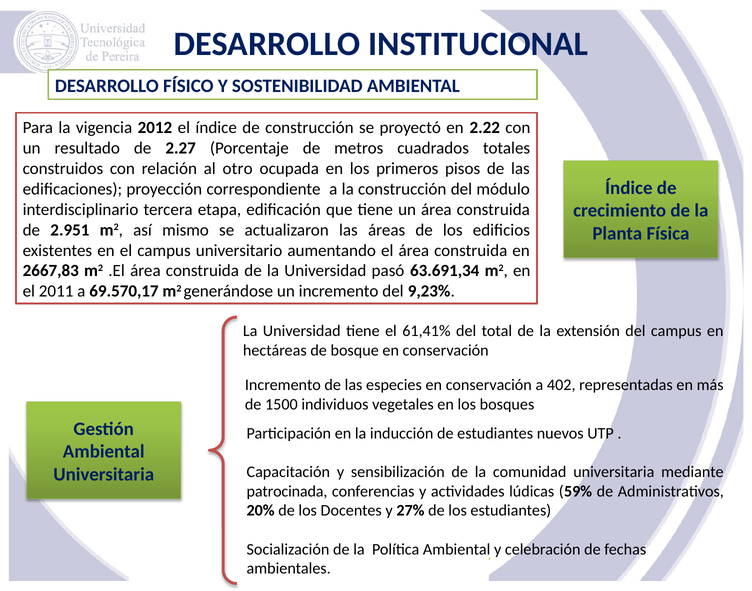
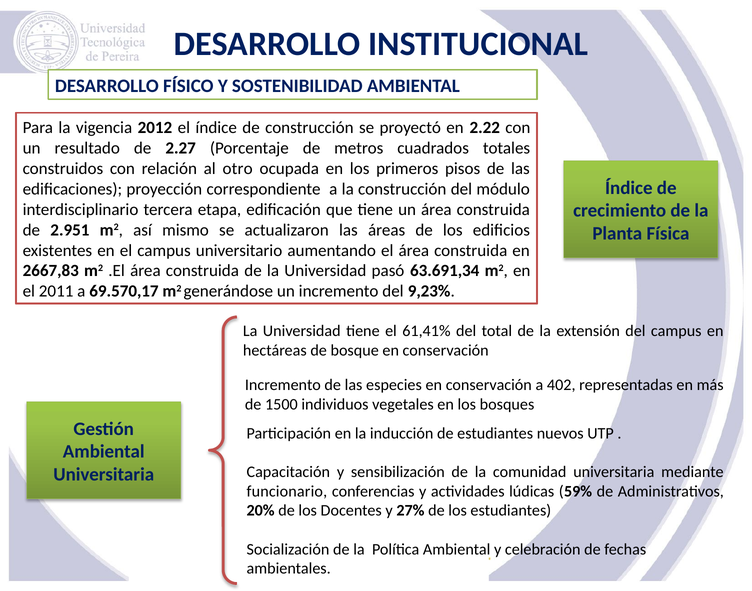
patrocinada: patrocinada -> funcionario
